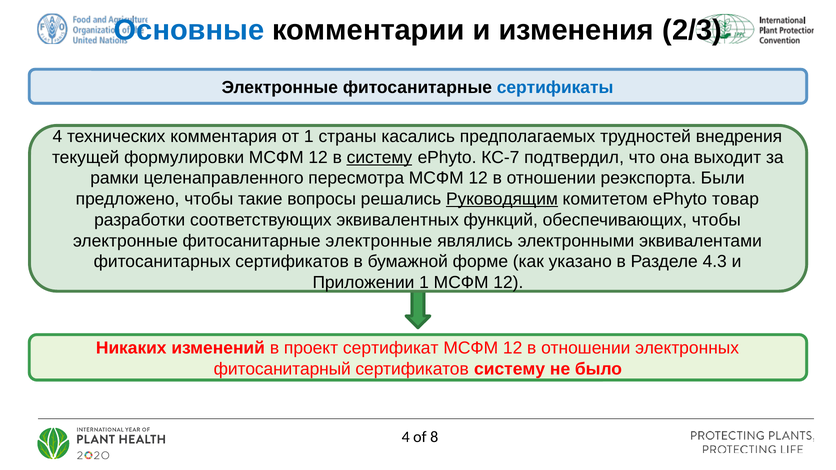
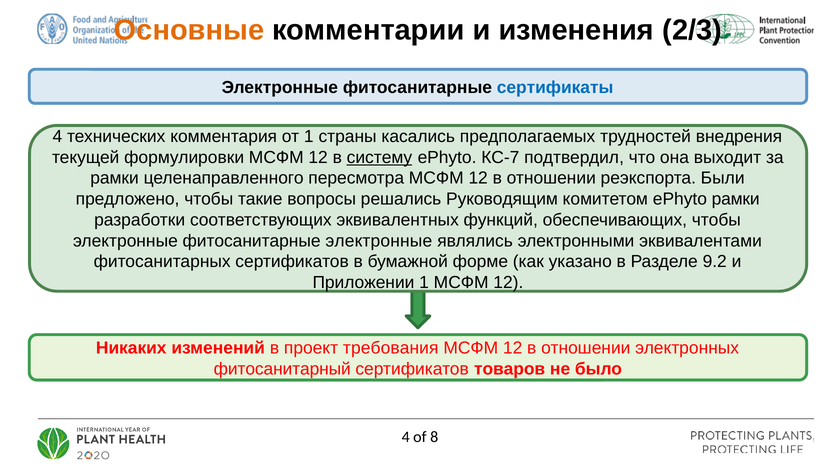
Основные colour: blue -> orange
Руководящим underline: present -> none
ePhyto товар: товар -> рамки
4.3: 4.3 -> 9.2
сертификат: сертификат -> требования
сертификатов систему: систему -> товаров
